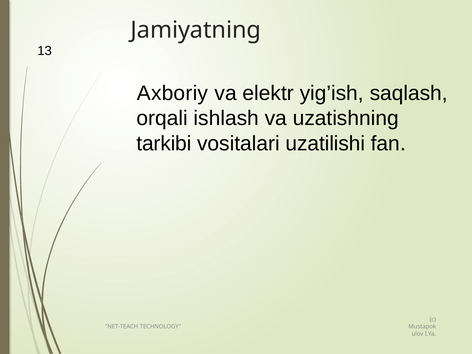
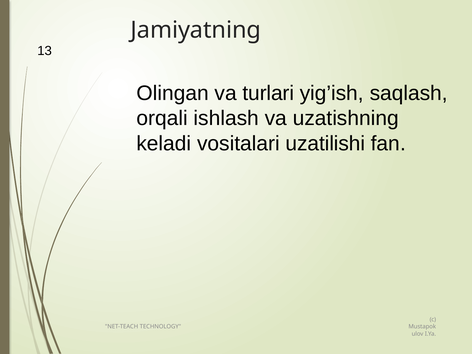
Axboriy: Axboriy -> Olingan
elektr: elektr -> turlari
tarkibi: tarkibi -> keladi
